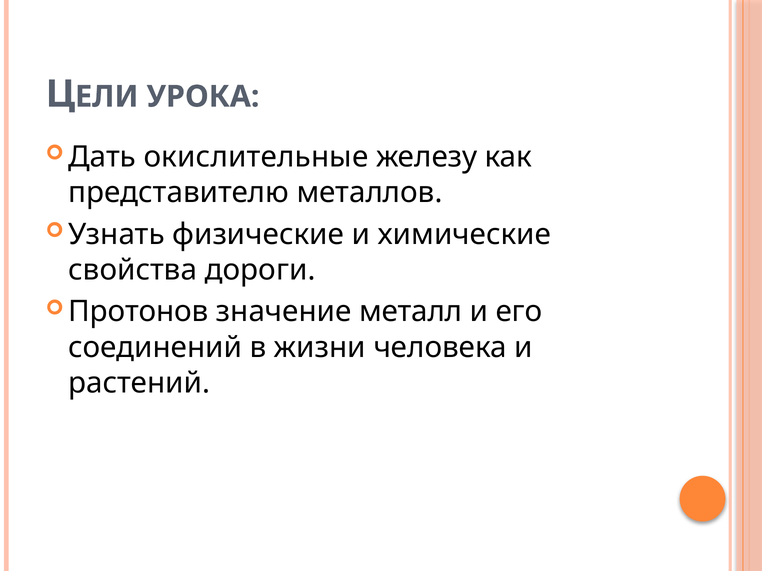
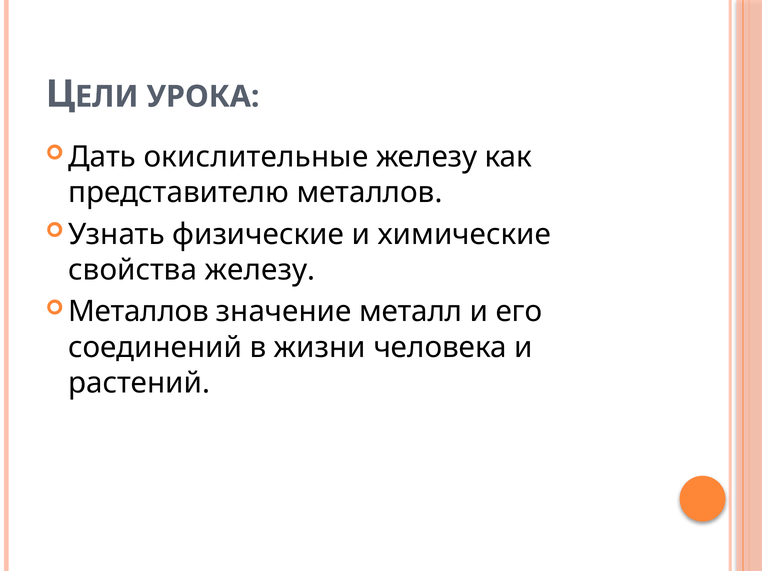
свойства дороги: дороги -> железу
Протонов at (138, 312): Протонов -> Металлов
